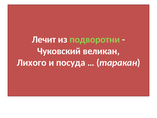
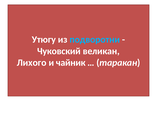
Лечит: Лечит -> Утюгу
подворотни colour: light green -> light blue
посуда: посуда -> чайник
